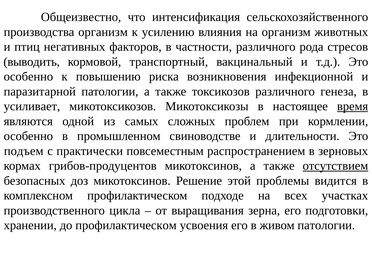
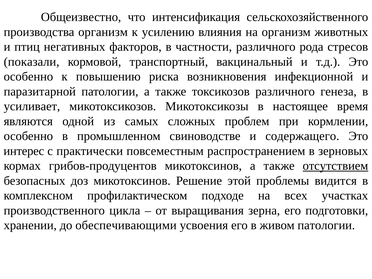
выводить: выводить -> показали
время underline: present -> none
длительности: длительности -> содержащего
подъем: подъем -> интерес
до профилактическом: профилактическом -> обеспечивающими
